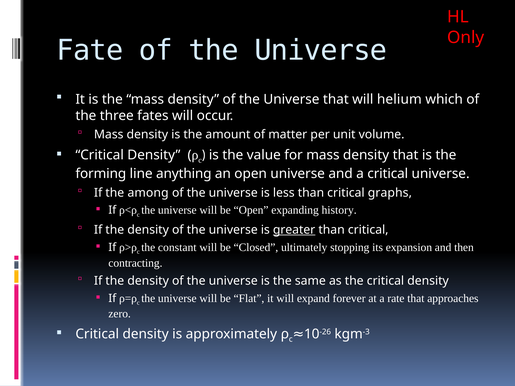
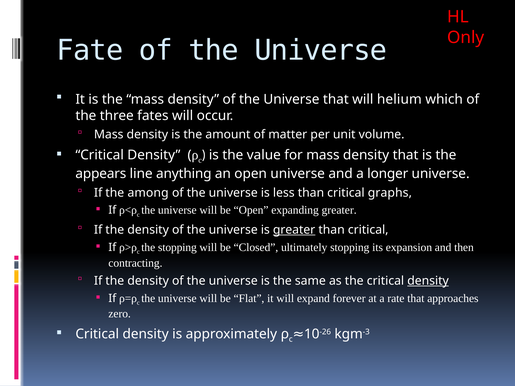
forming: forming -> appears
a critical: critical -> longer
expanding history: history -> greater
the constant: constant -> stopping
density at (428, 281) underline: none -> present
